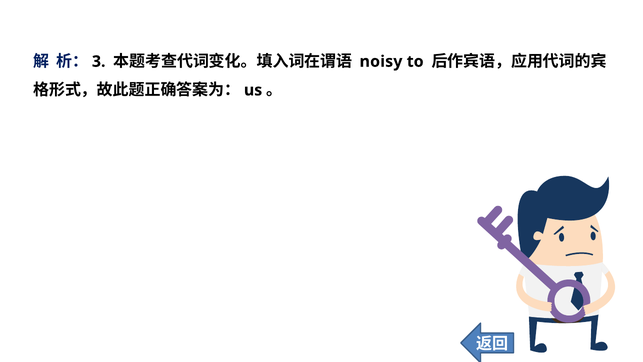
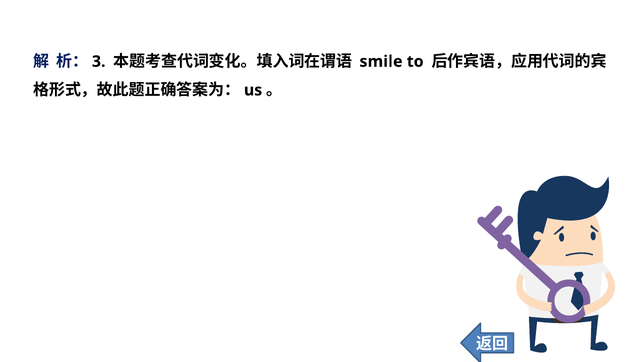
noisy: noisy -> smile
